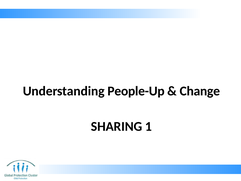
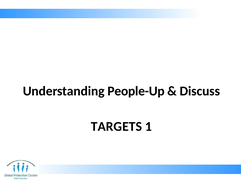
Change: Change -> Discuss
SHARING: SHARING -> TARGETS
